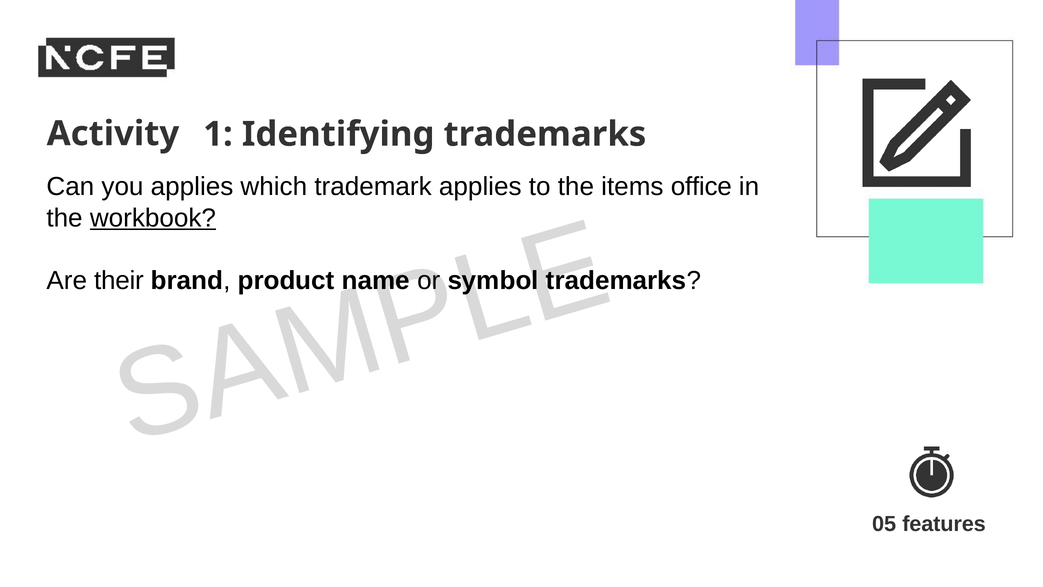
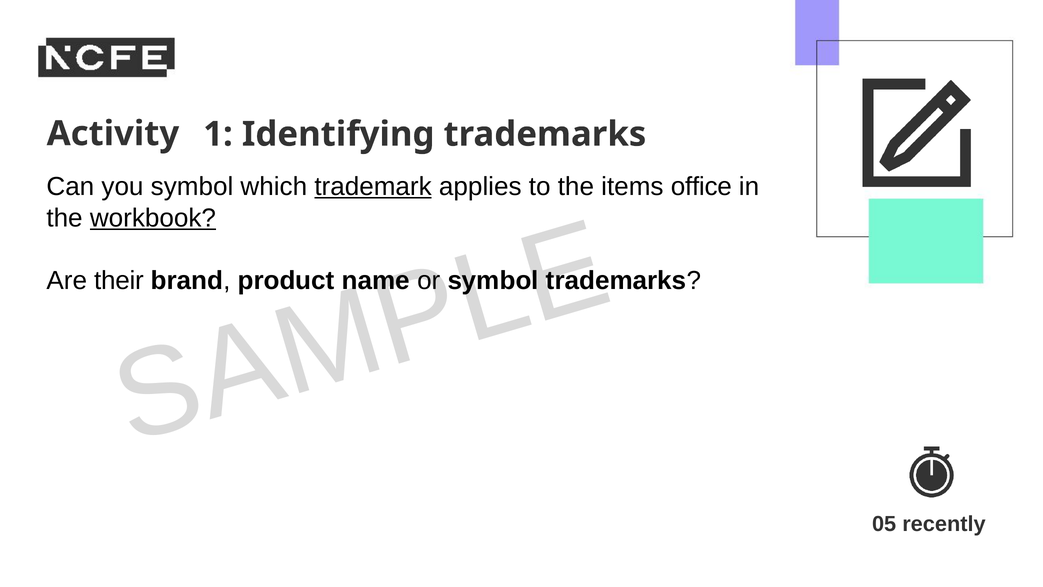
you applies: applies -> symbol
trademark underline: none -> present
features: features -> recently
